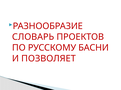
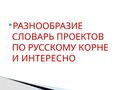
БАСНИ: БАСНИ -> КОРНЕ
ПОЗВОЛЯЕТ: ПОЗВОЛЯЕТ -> ИНТЕРЕСНО
